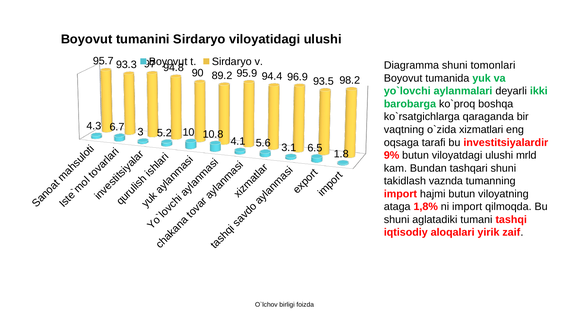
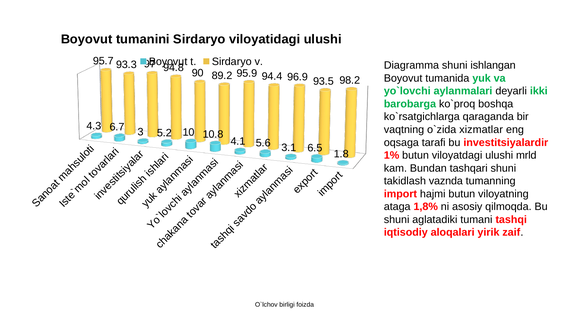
tomonlari: tomonlari -> ishlangan
xizmatlari: xizmatlari -> xizmatlar
9%: 9% -> 1%
ni import: import -> asosiy
